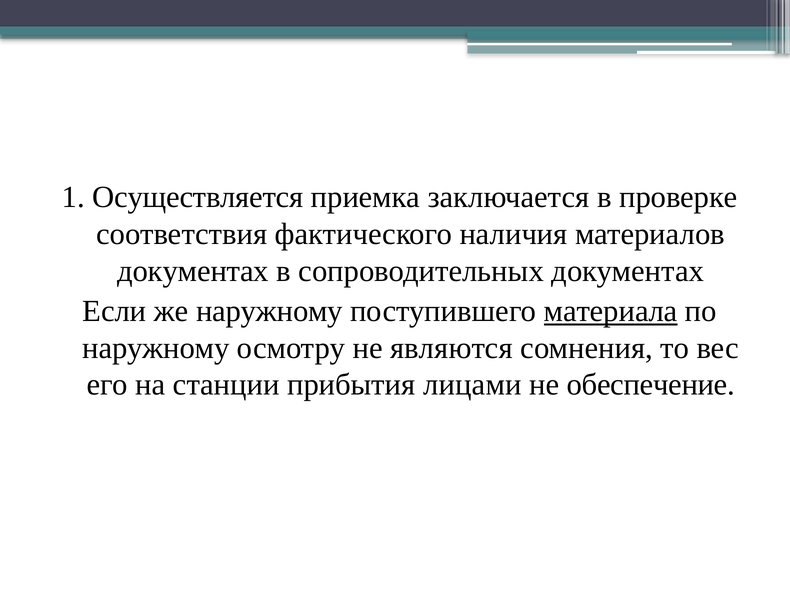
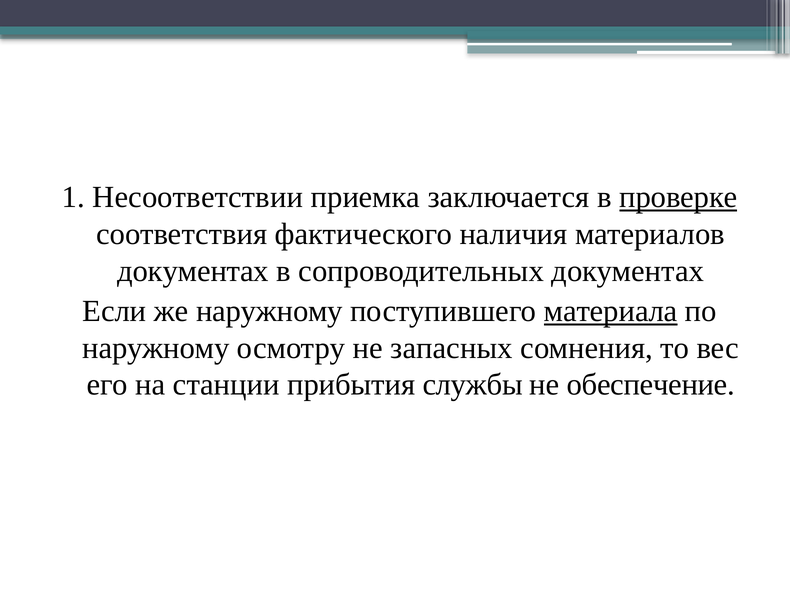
Осуществляется: Осуществляется -> Несоответствии
проверке underline: none -> present
являются: являются -> запасных
лицами: лицами -> службы
